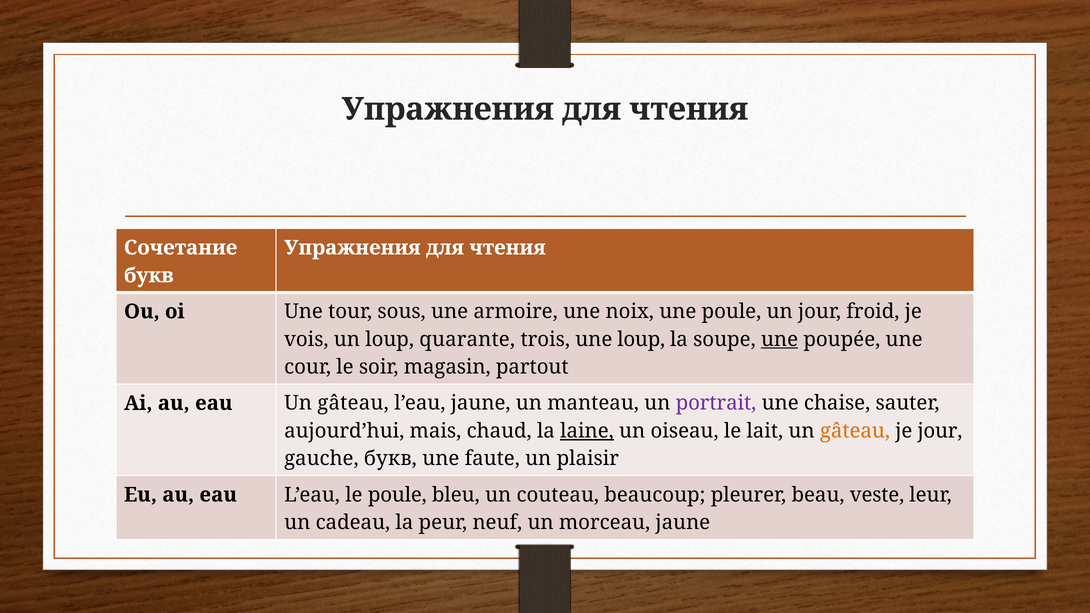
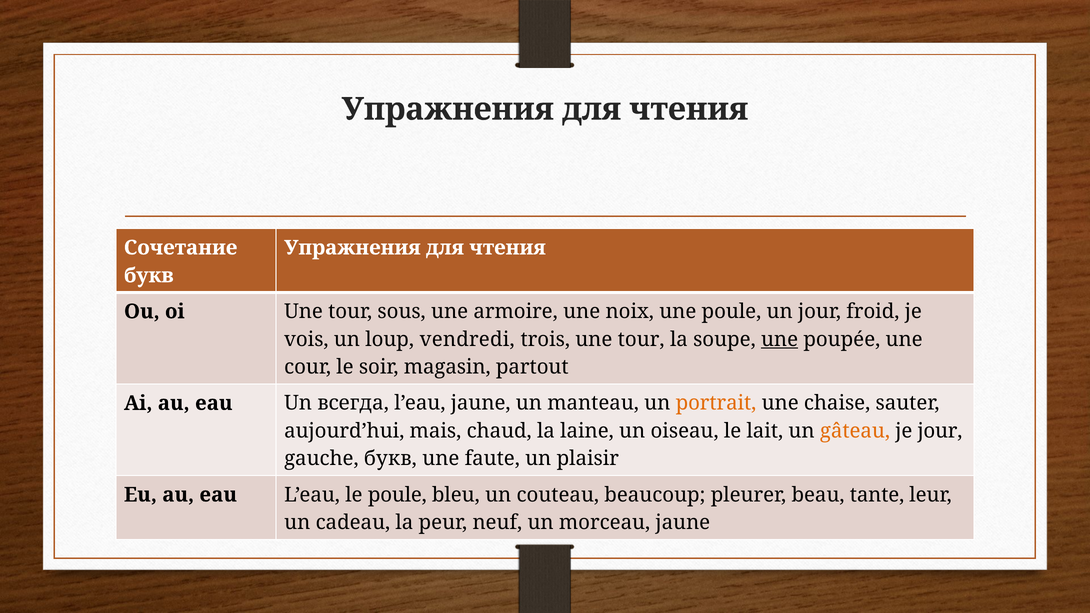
quarante: quarante -> vendredi
trois une loup: loup -> tour
eau Un gâteau: gâteau -> всегда
portrait colour: purple -> orange
laine underline: present -> none
veste: veste -> tante
